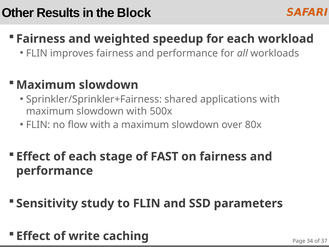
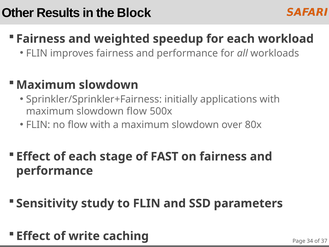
shared: shared -> initially
slowdown with: with -> flow
